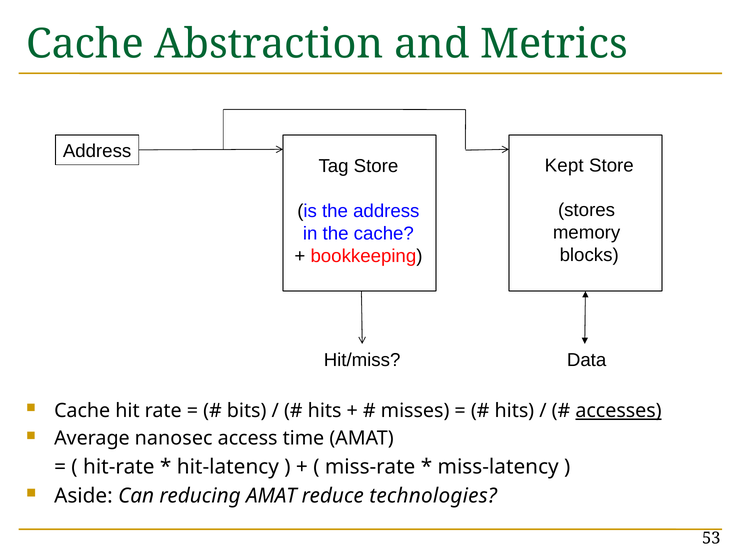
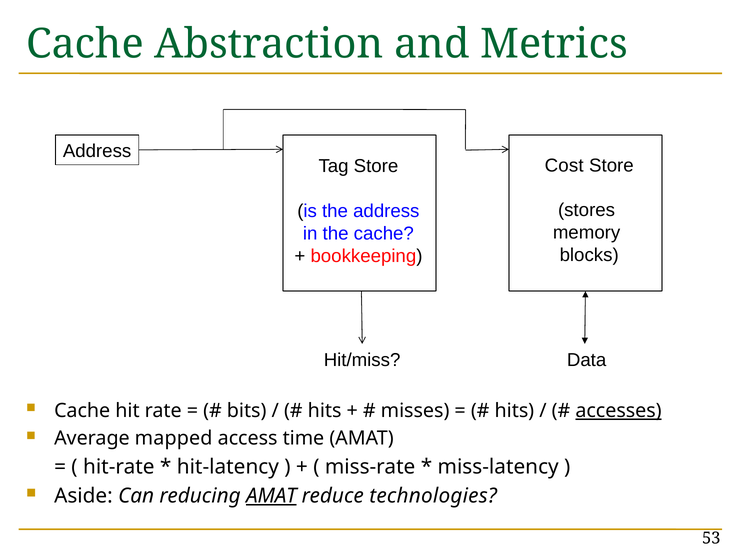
Kept: Kept -> Cost
nanosec: nanosec -> mapped
AMAT at (271, 496) underline: none -> present
